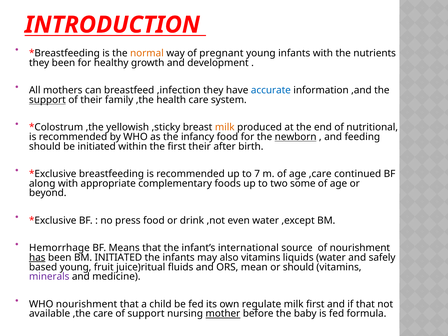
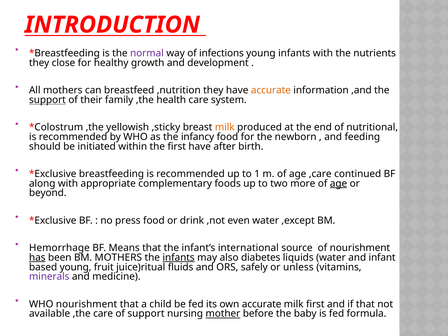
normal colour: orange -> purple
pregnant: pregnant -> infections
they been: been -> close
,infection: ,infection -> ,nutrition
accurate at (271, 90) colour: blue -> orange
newborn underline: present -> none
first their: their -> have
7: 7 -> 1
some: some -> more
age at (338, 183) underline: none -> present
BM INITIATED: INITIATED -> MOTHERS
infants at (179, 258) underline: none -> present
also vitamins: vitamins -> diabetes
safely: safely -> infant
mean: mean -> safely
or should: should -> unless
own regulate: regulate -> accurate
